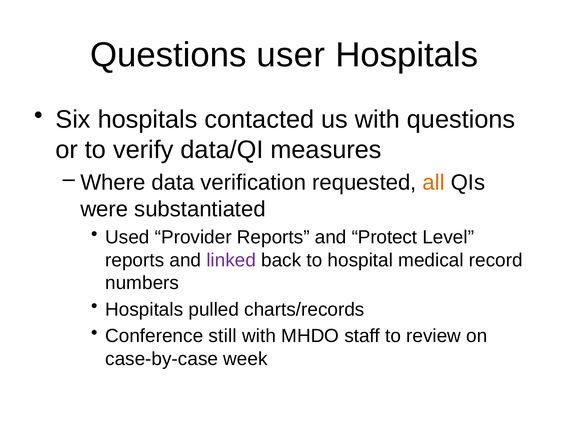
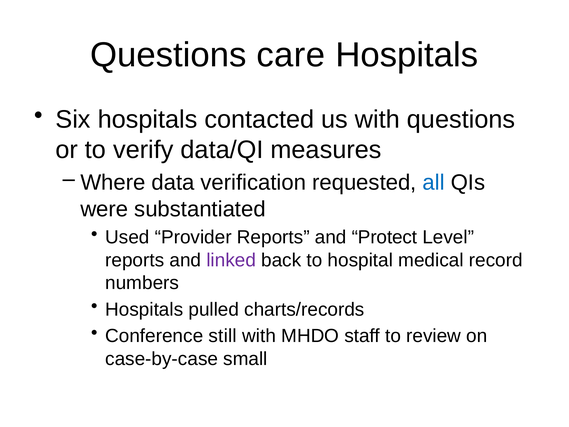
user: user -> care
all colour: orange -> blue
week: week -> small
